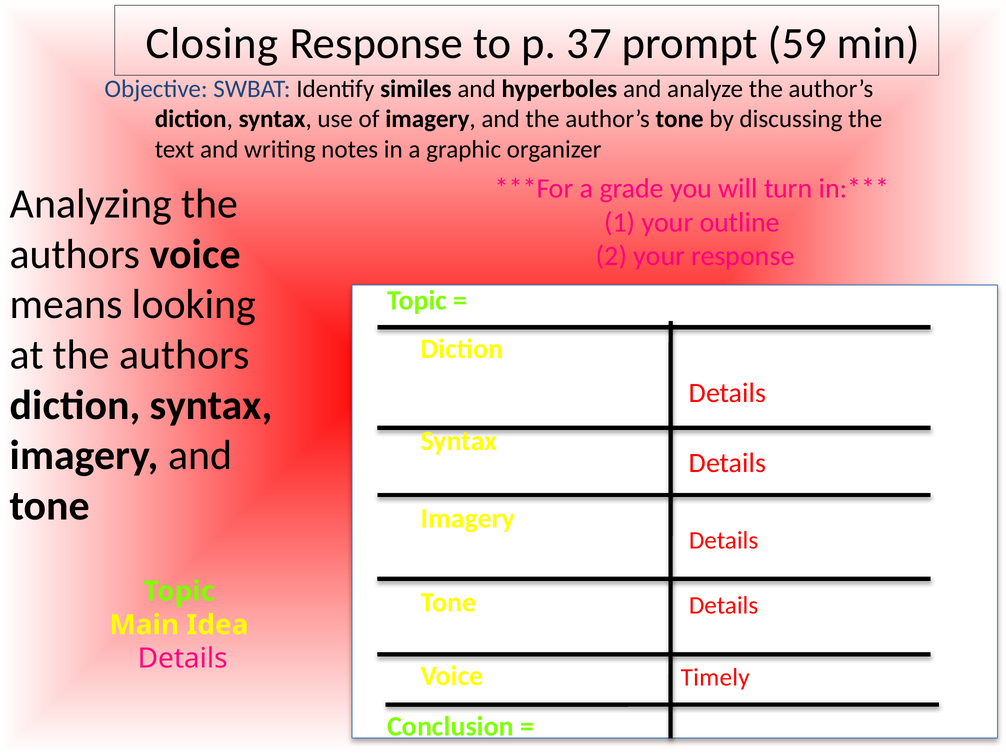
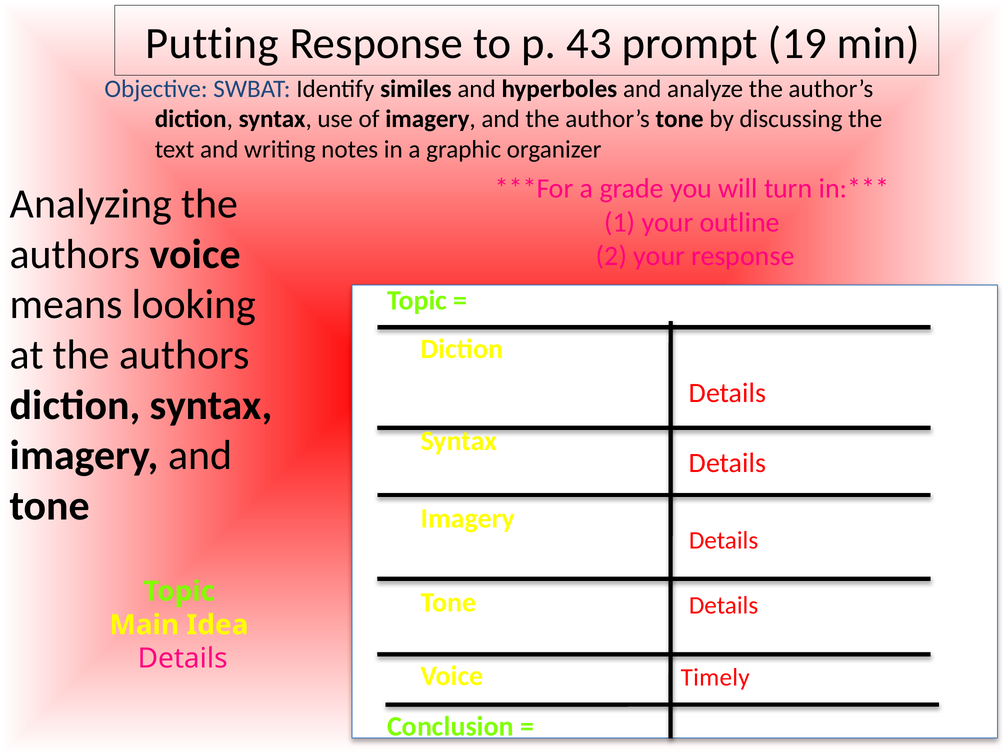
Closing: Closing -> Putting
37: 37 -> 43
59: 59 -> 19
